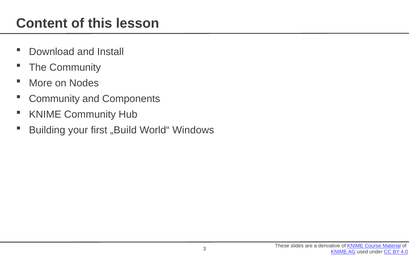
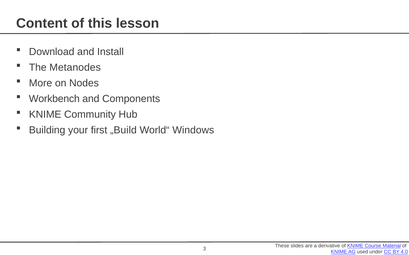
The Community: Community -> Metanodes
Community at (54, 99): Community -> Workbench
